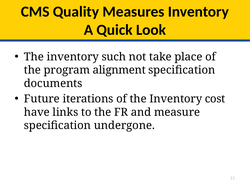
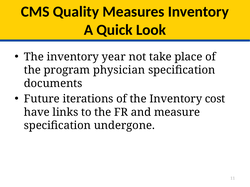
such: such -> year
alignment: alignment -> physician
